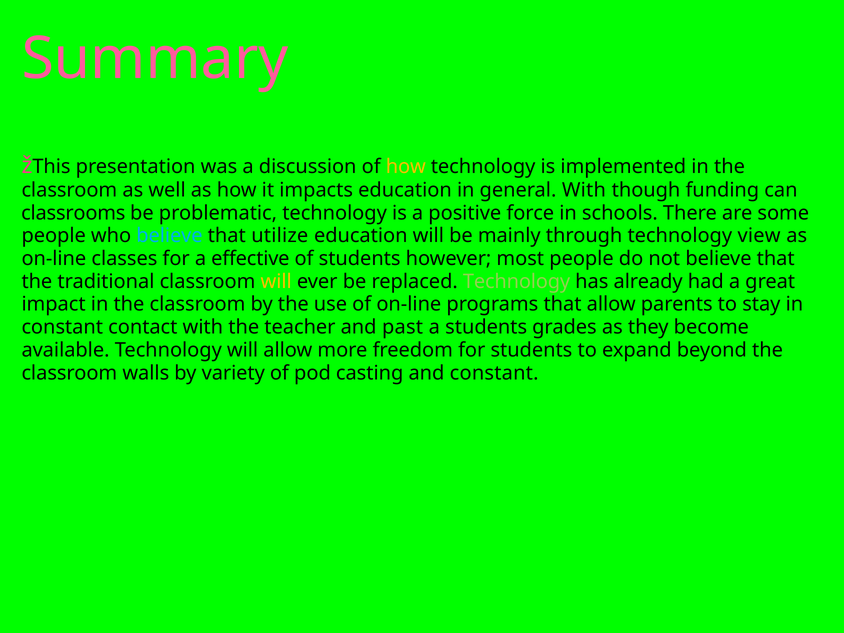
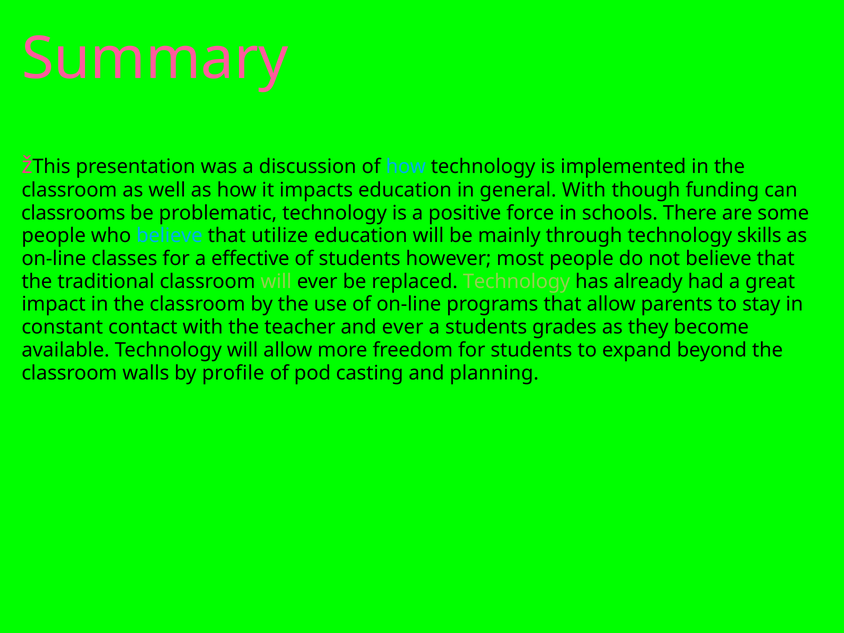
how at (406, 167) colour: yellow -> light blue
view: view -> skills
will at (276, 282) colour: yellow -> light green
and past: past -> ever
variety: variety -> profile
and constant: constant -> planning
